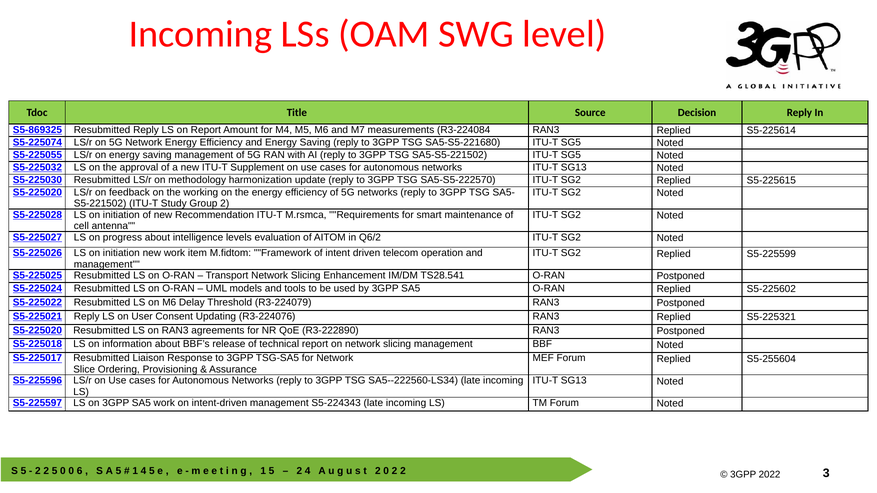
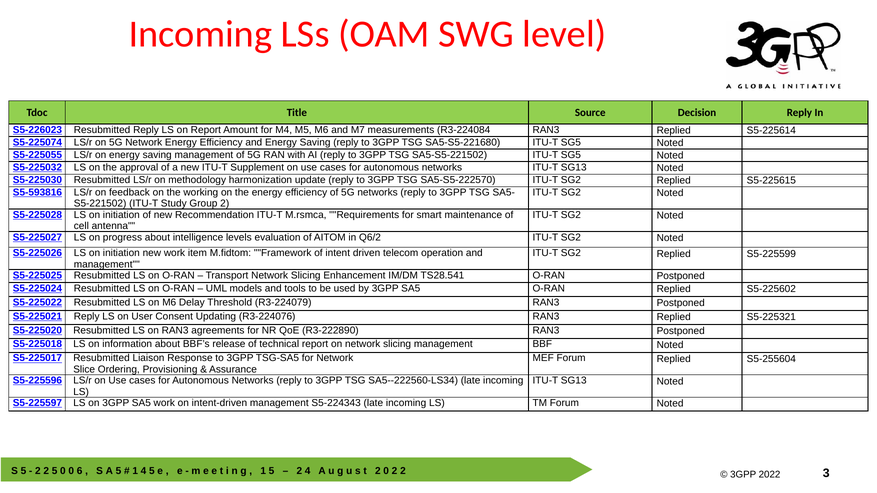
S5-869325: S5-869325 -> S5-226023
S5-225020 at (37, 193): S5-225020 -> S5-593816
